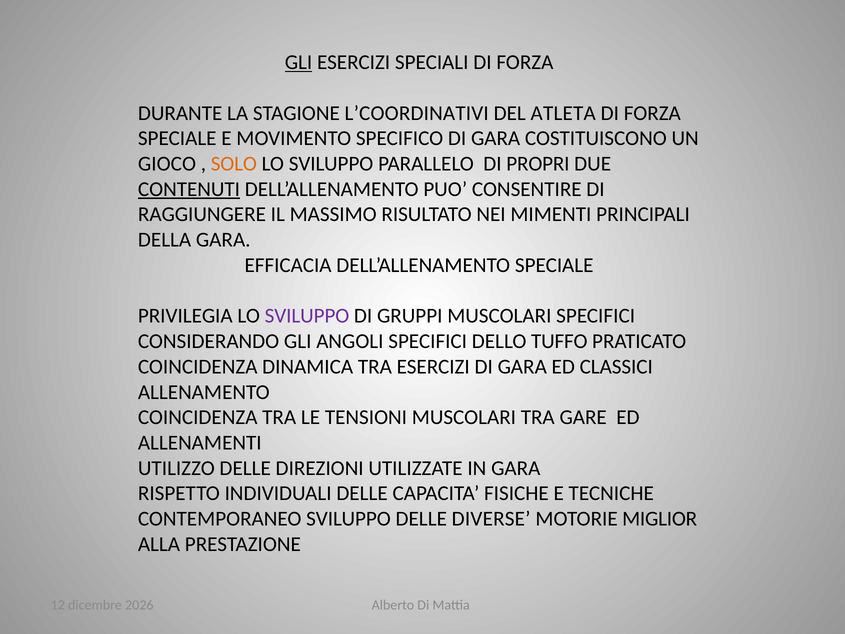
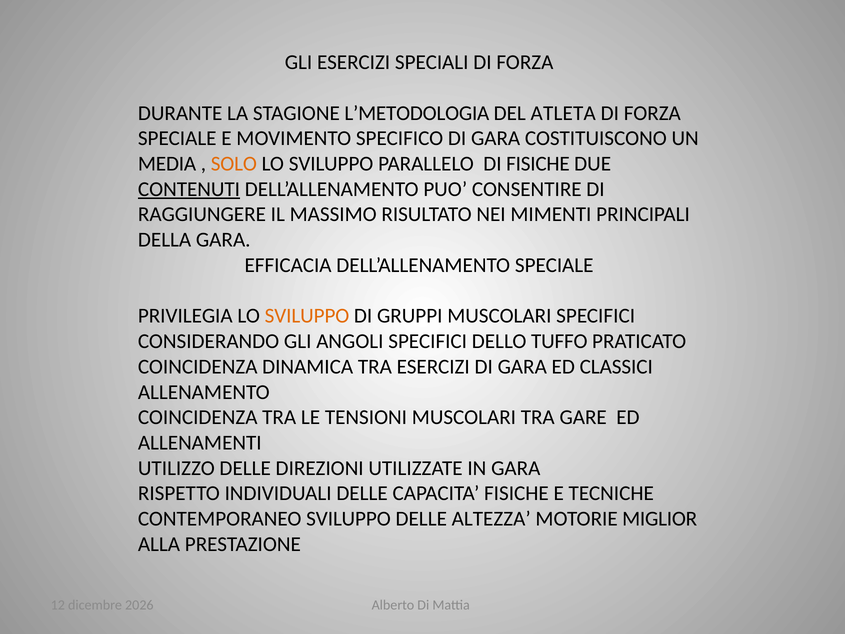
GLI at (299, 62) underline: present -> none
L’COORDINATIVI: L’COORDINATIVI -> L’METODOLOGIA
GIOCO: GIOCO -> MEDIA
DI PROPRI: PROPRI -> FISICHE
SVILUPPO at (307, 316) colour: purple -> orange
DIVERSE: DIVERSE -> ALTEZZA
